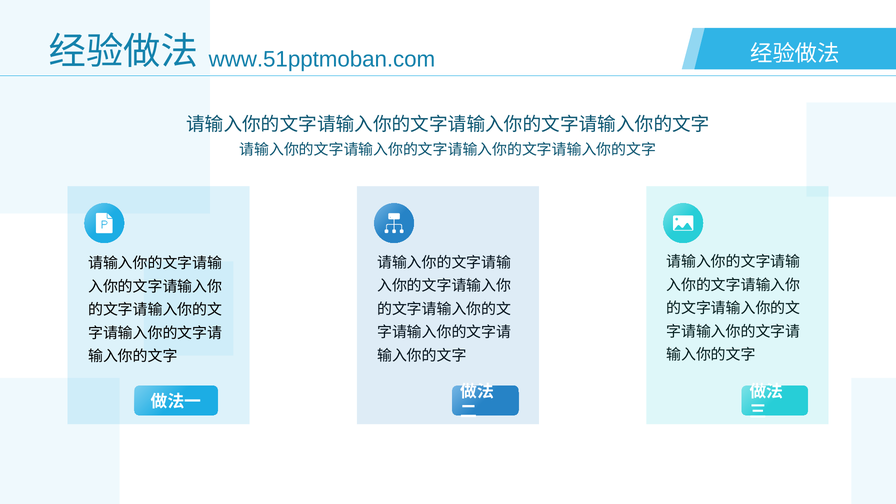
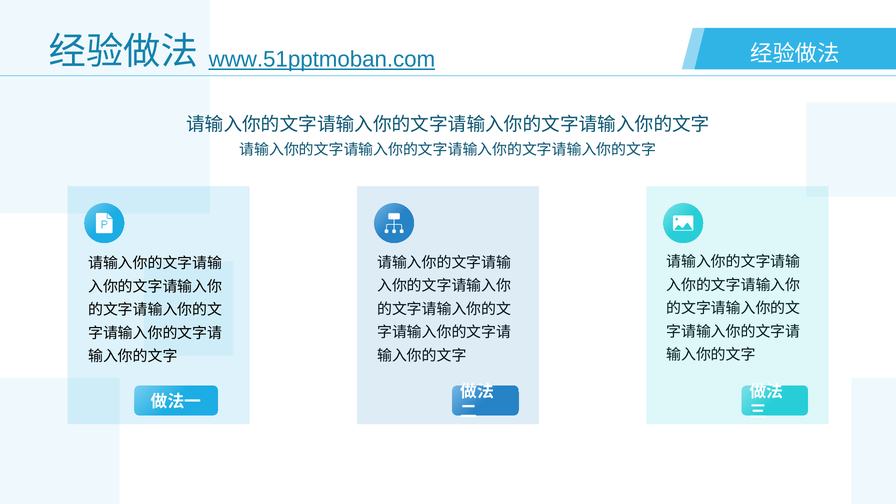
www.51pptmoban.com underline: none -> present
